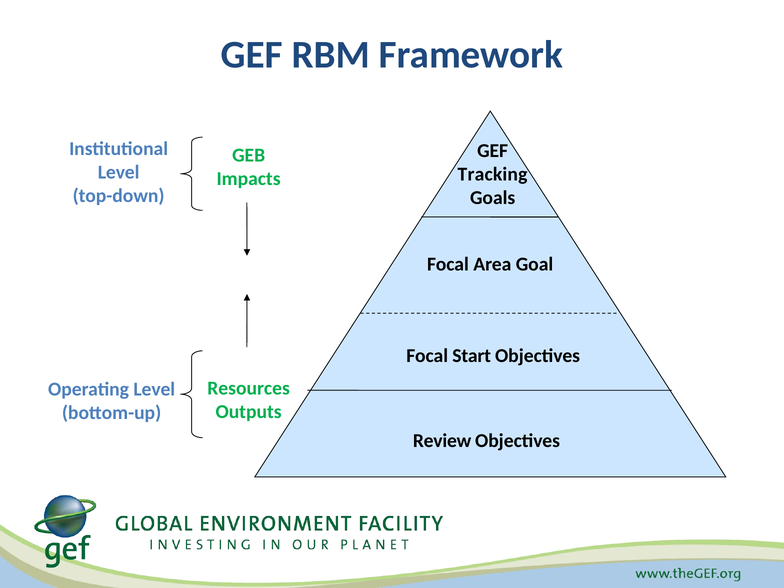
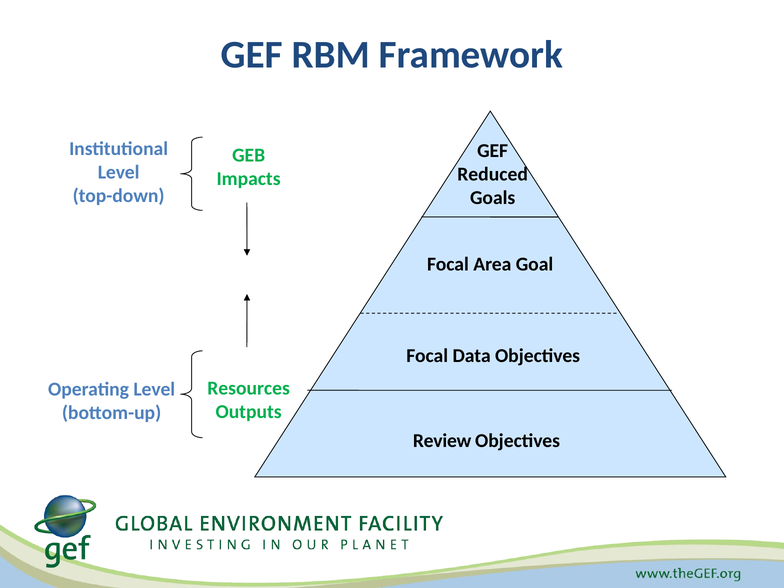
Tracking: Tracking -> Reduced
Start: Start -> Data
